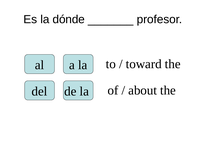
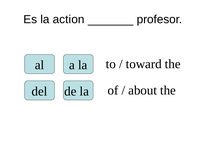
dónde: dónde -> action
